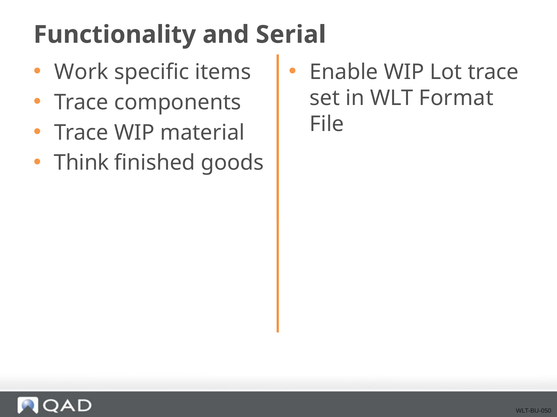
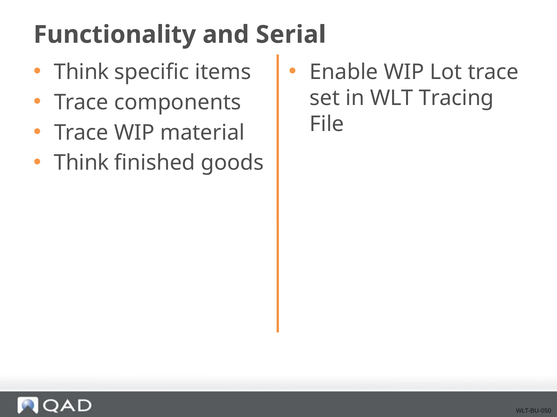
Work at (81, 72): Work -> Think
Format: Format -> Tracing
